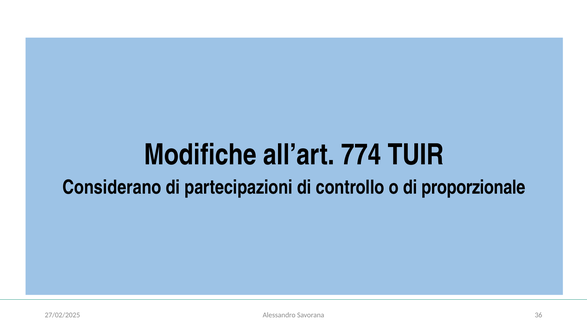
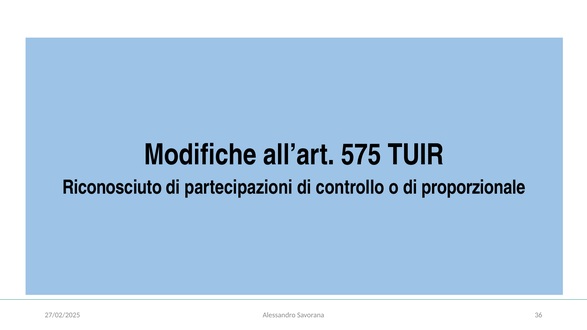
774: 774 -> 575
Considerano: Considerano -> Riconosciuto
